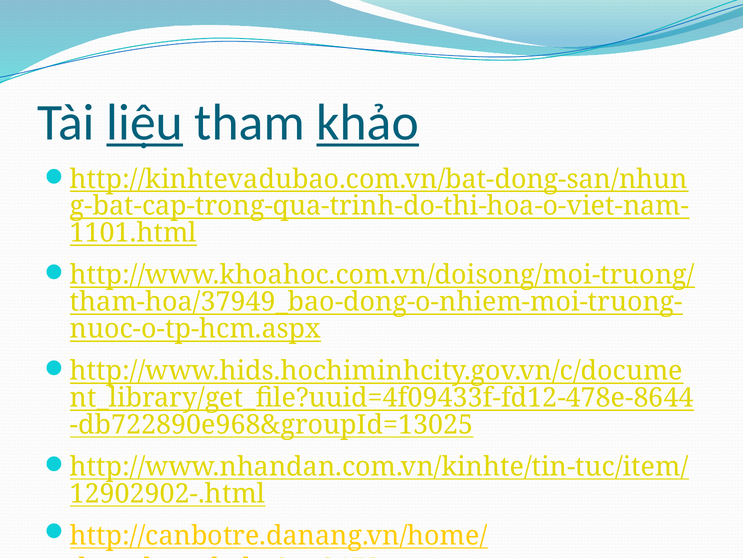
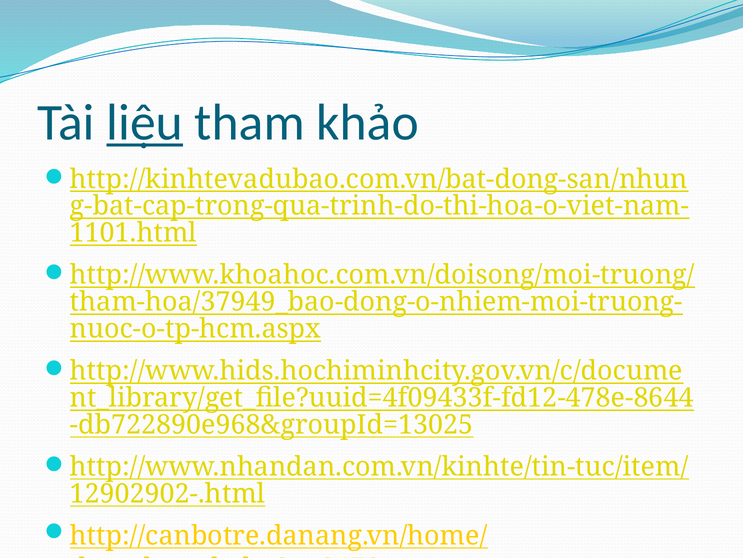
khảo underline: present -> none
